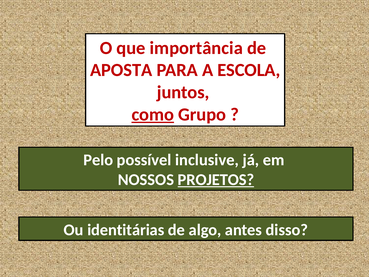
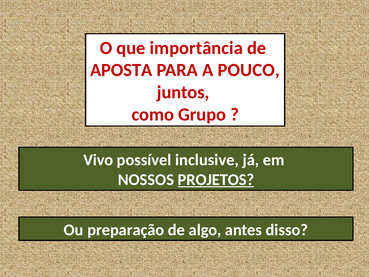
ESCOLA: ESCOLA -> POUCO
como underline: present -> none
Pelo: Pelo -> Vivo
identitárias: identitárias -> preparação
